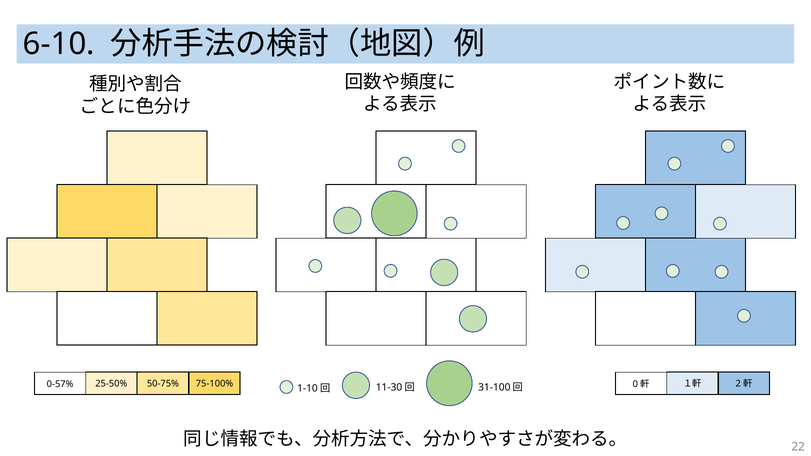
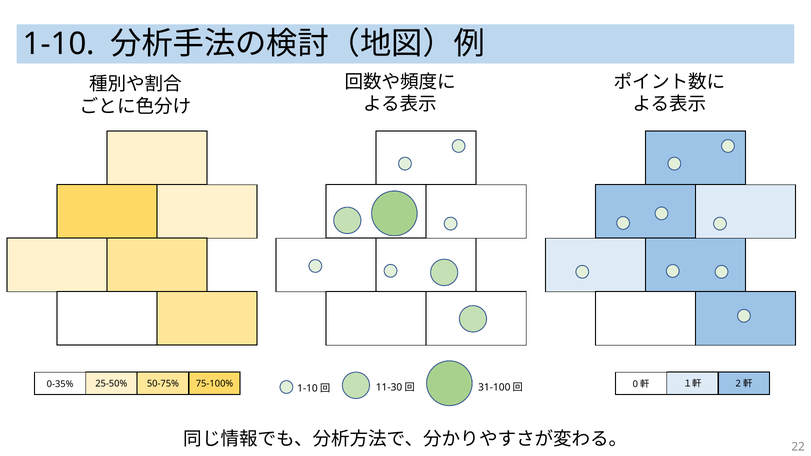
6-10: 6-10 -> 1-10
0-57%: 0-57% -> 0-35%
